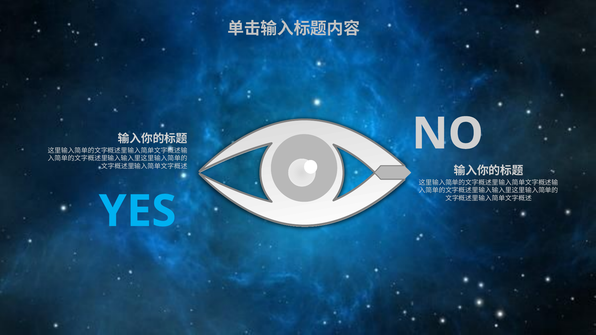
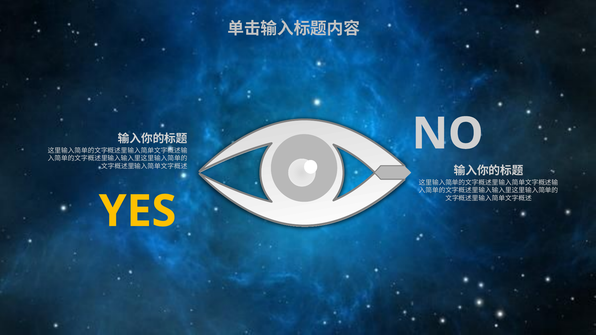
YES colour: light blue -> yellow
